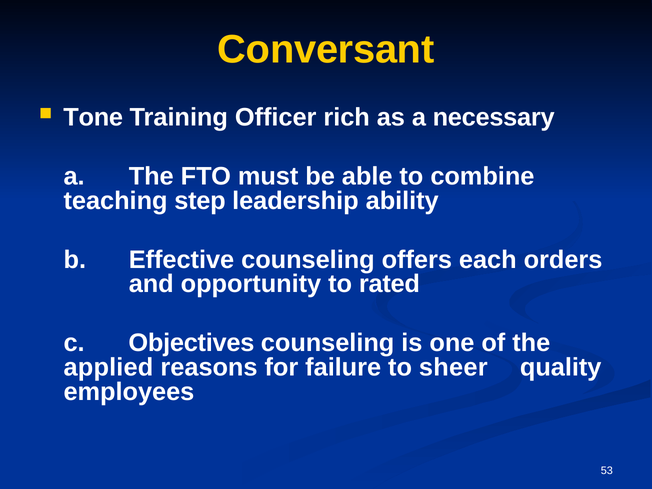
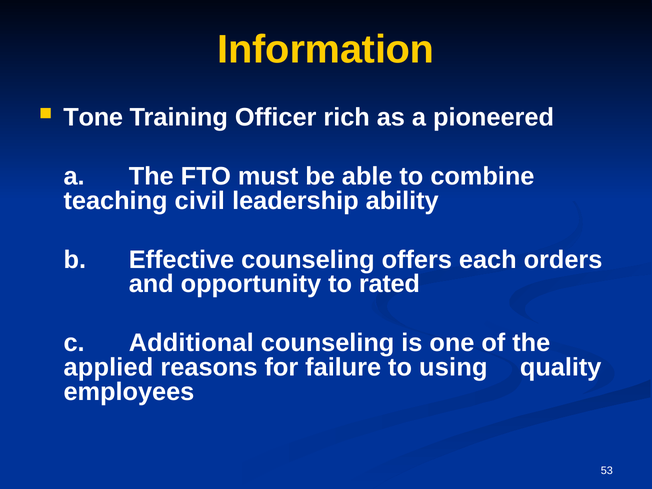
Conversant: Conversant -> Information
necessary: necessary -> pioneered
step: step -> civil
Objectives: Objectives -> Additional
sheer: sheer -> using
